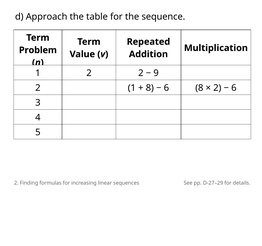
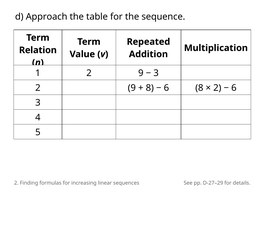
Problem: Problem -> Relation
1 2 2: 2 -> 9
9 at (156, 73): 9 -> 3
1 at (132, 88): 1 -> 9
